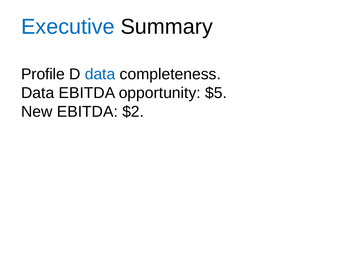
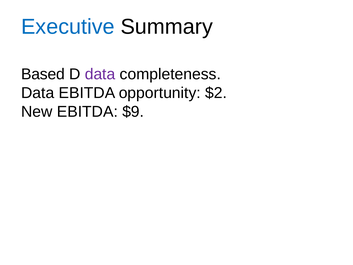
Profile: Profile -> Based
data at (100, 74) colour: blue -> purple
$5: $5 -> $2
$2: $2 -> $9
